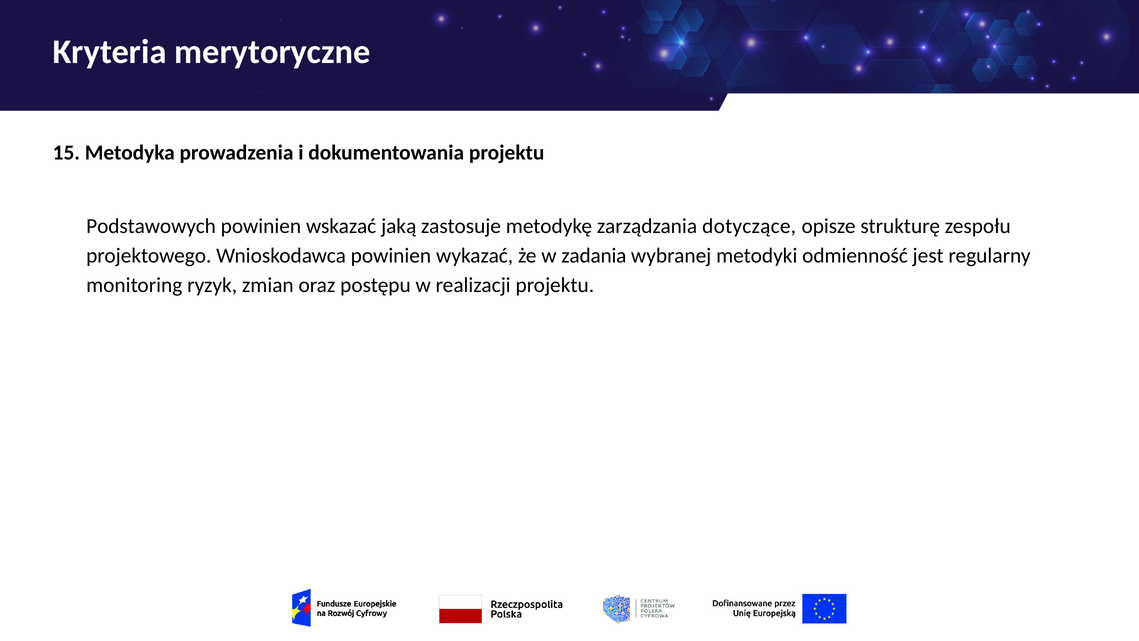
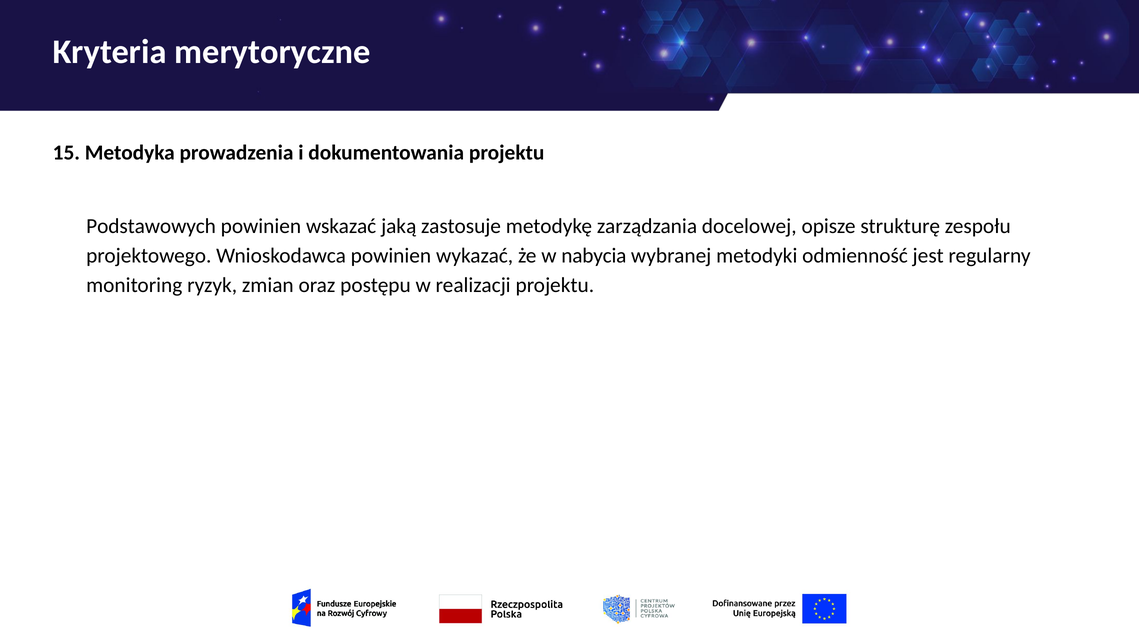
dotyczące: dotyczące -> docelowej
zadania: zadania -> nabycia
